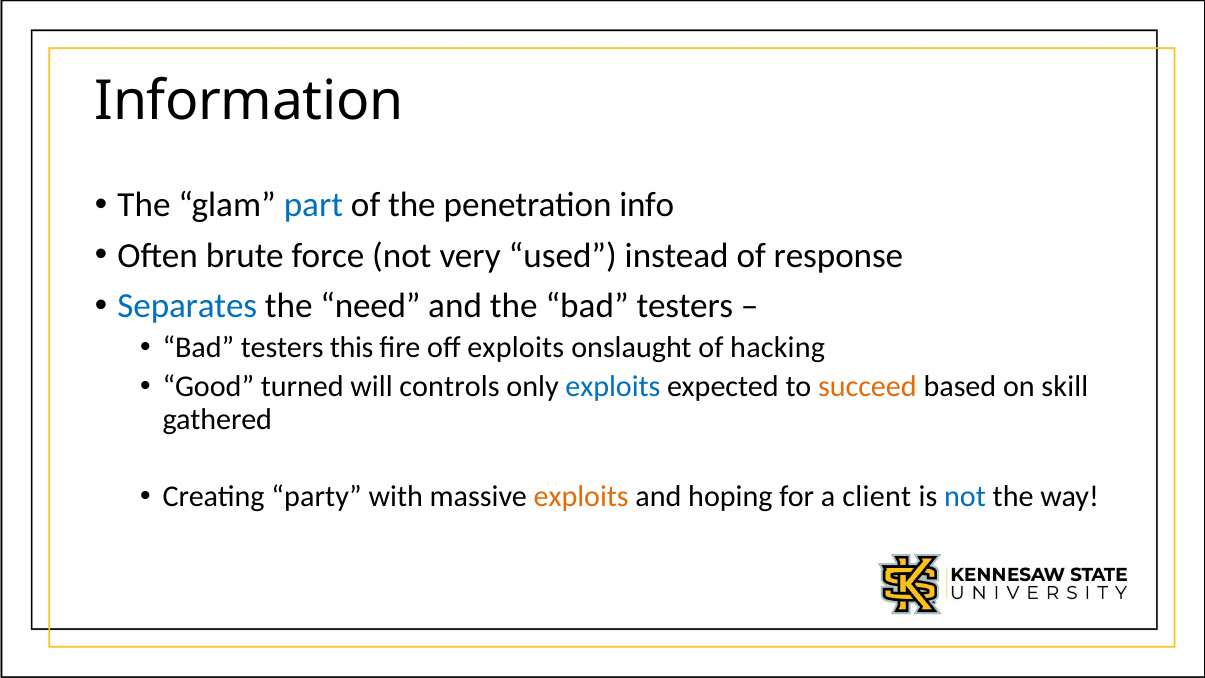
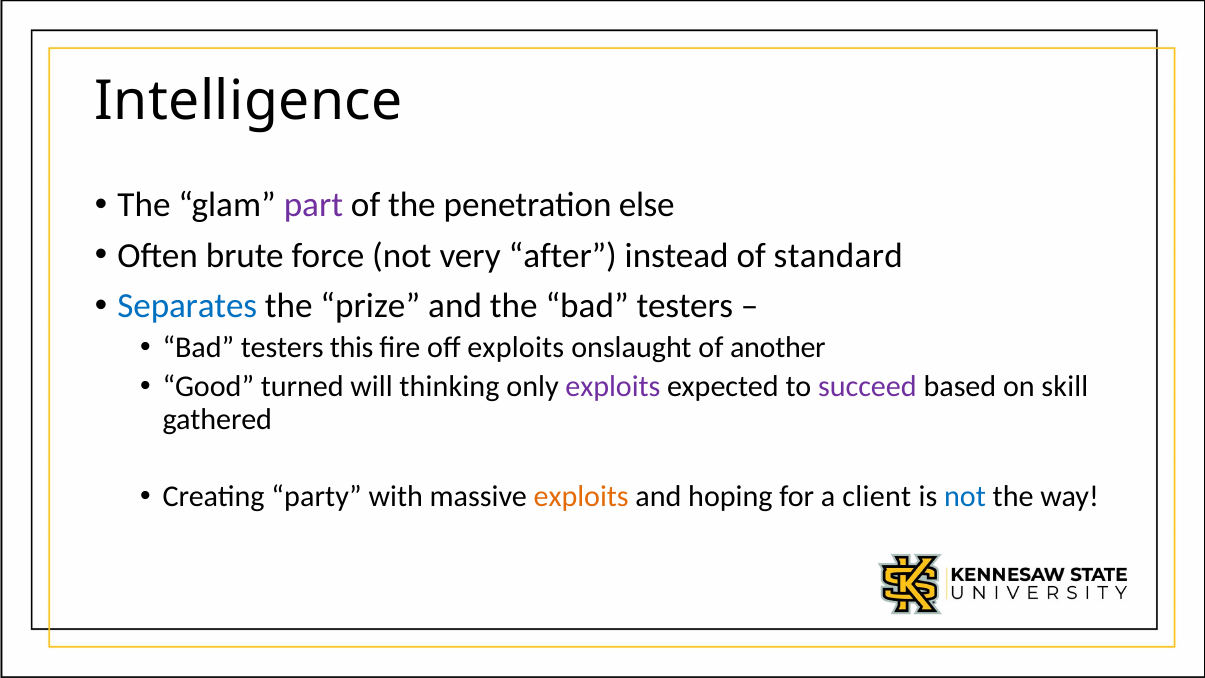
Information: Information -> Intelligence
part colour: blue -> purple
info: info -> else
used: used -> after
response: response -> standard
need: need -> prize
hacking: hacking -> another
controls: controls -> thinking
exploits at (613, 387) colour: blue -> purple
succeed colour: orange -> purple
